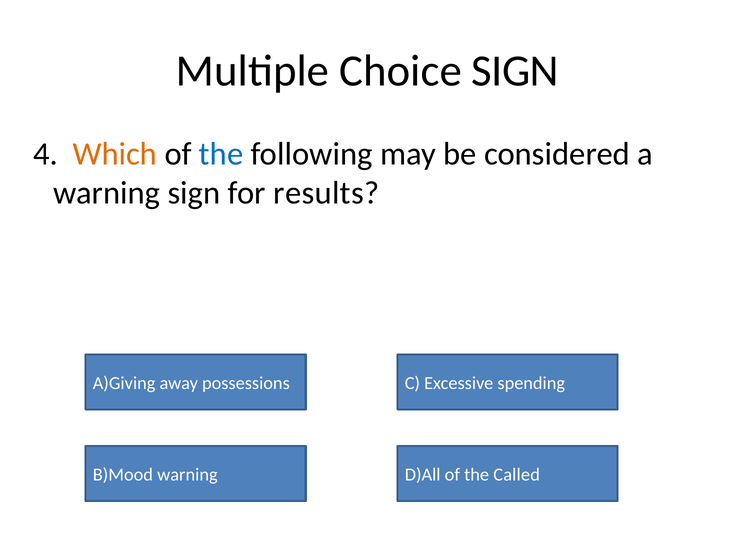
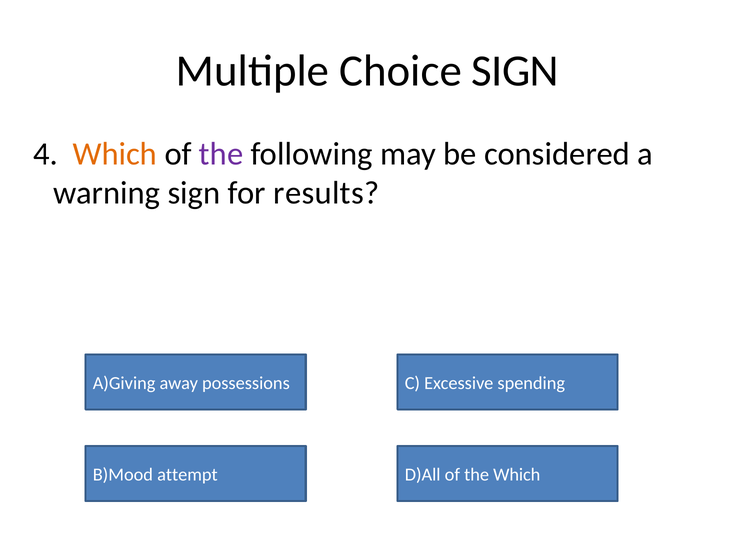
the at (221, 154) colour: blue -> purple
B)Mood warning: warning -> attempt
the Called: Called -> Which
